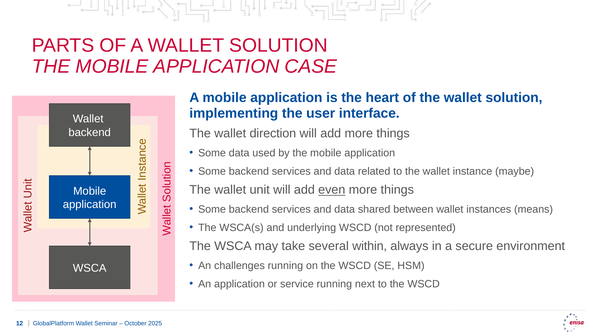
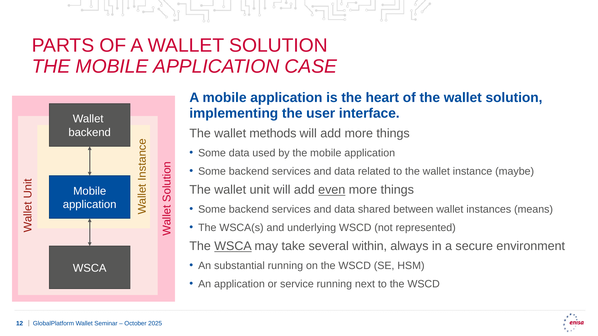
direction: direction -> methods
WSCA at (233, 246) underline: none -> present
challenges: challenges -> substantial
